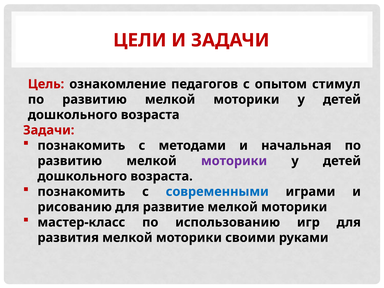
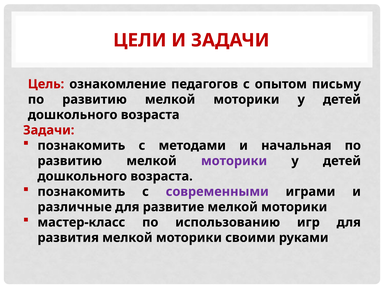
стимул: стимул -> письму
современными colour: blue -> purple
рисованию: рисованию -> различные
